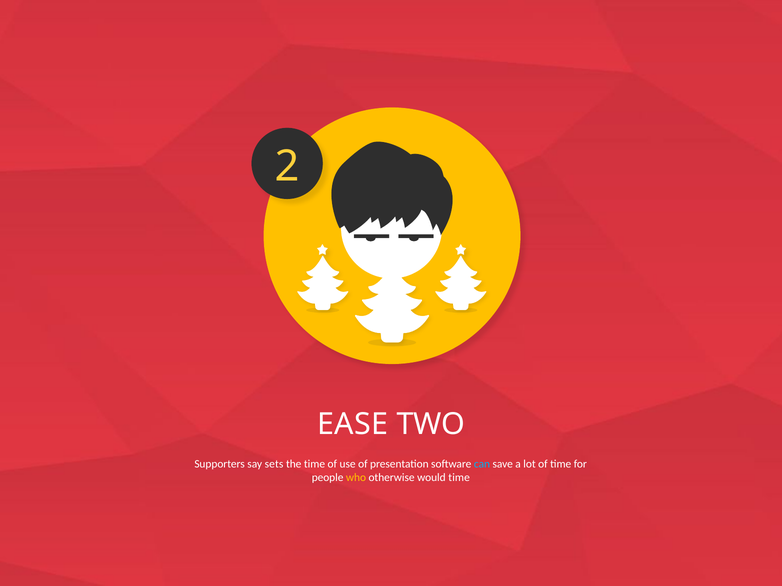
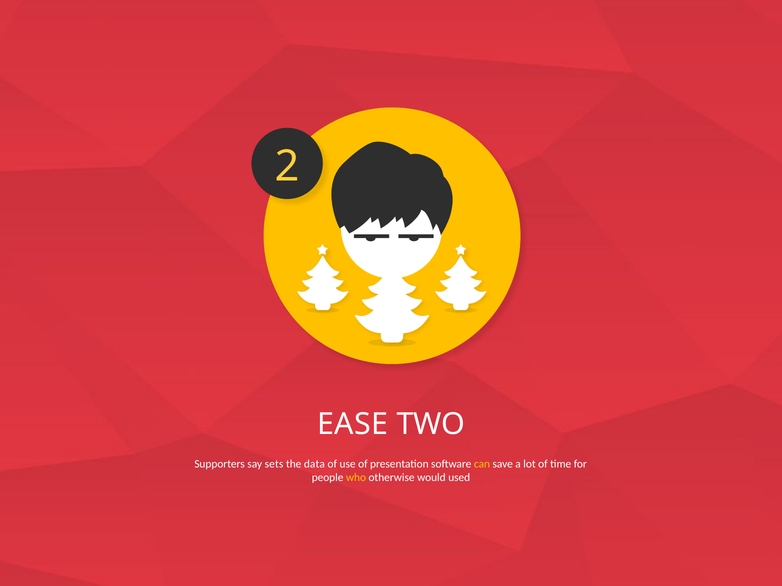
the time: time -> data
can colour: light blue -> yellow
would time: time -> used
